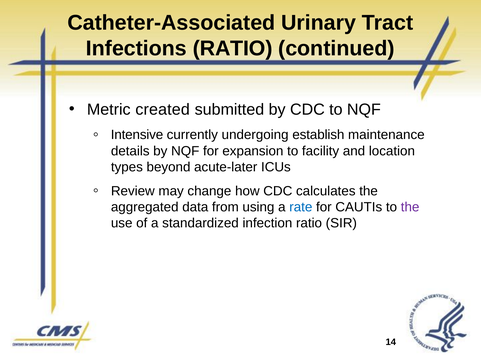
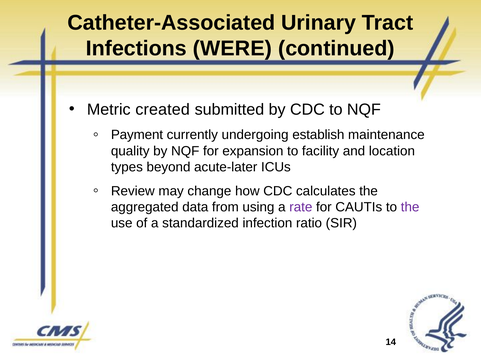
Infections RATIO: RATIO -> WERE
Intensive: Intensive -> Payment
details: details -> quality
rate colour: blue -> purple
